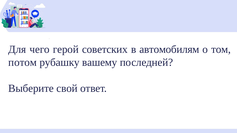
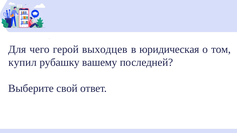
советских: советских -> выходцев
автомобилям: автомобилям -> юридическая
потом: потом -> купил
